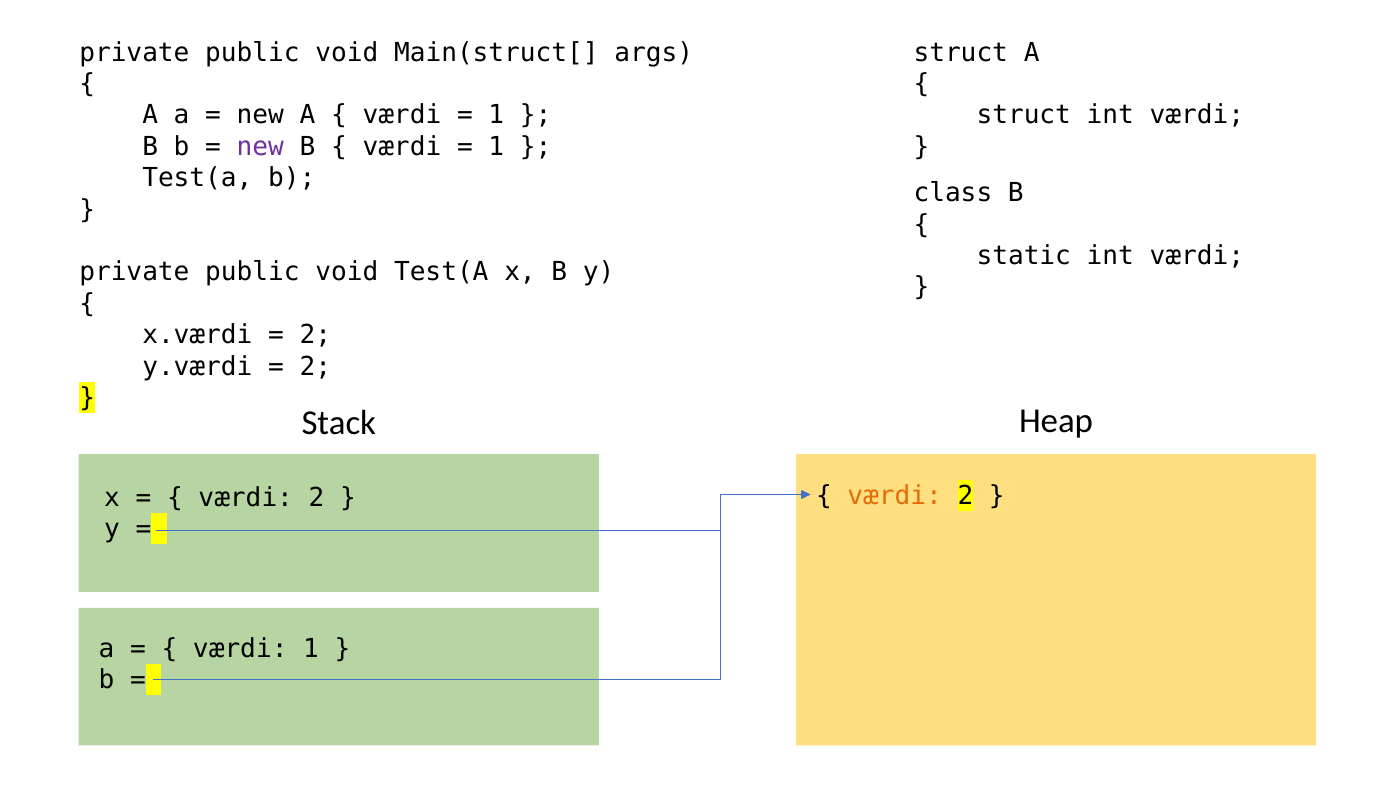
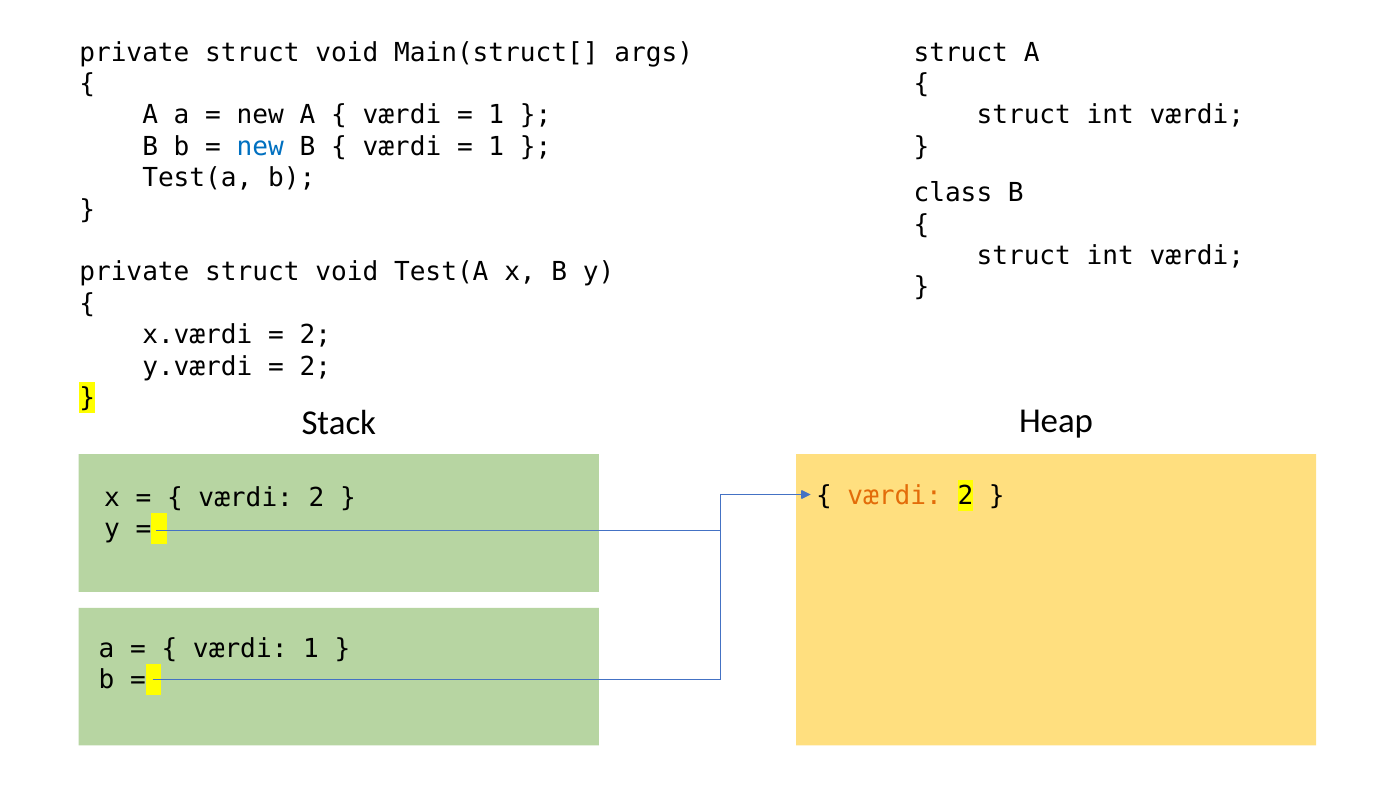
public at (252, 52): public -> struct
new at (260, 147) colour: purple -> blue
static at (1024, 256): static -> struct
public at (252, 272): public -> struct
